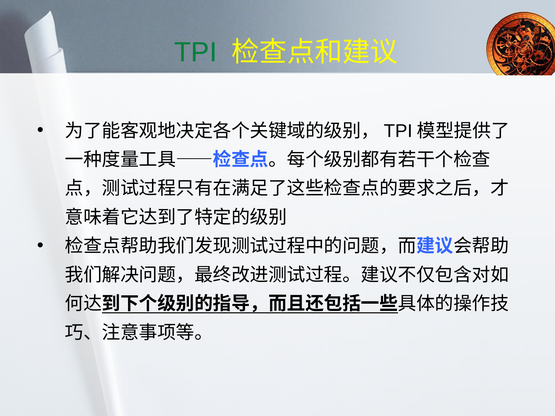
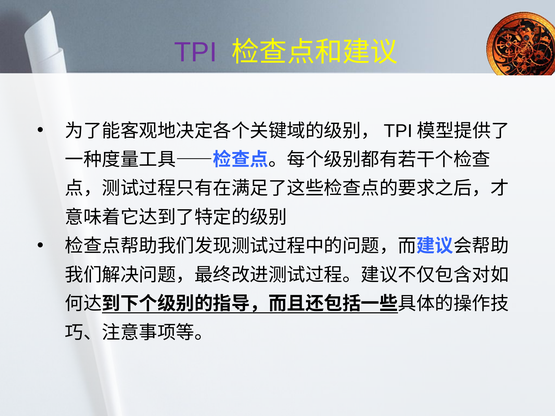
TPI colour: green -> purple
